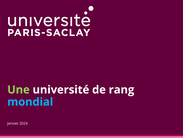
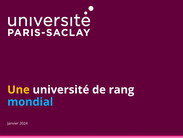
Une colour: light green -> yellow
